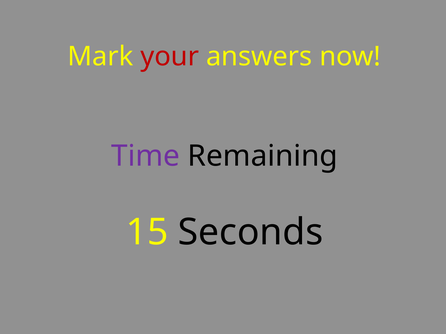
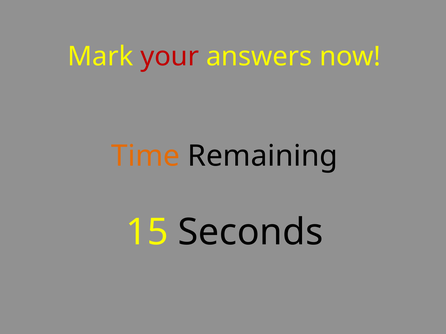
Time colour: purple -> orange
